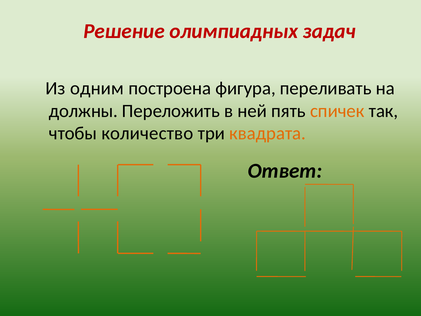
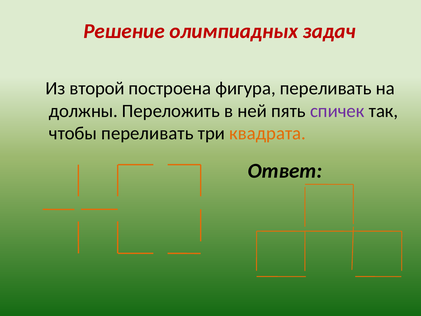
одним: одним -> второй
спичек colour: orange -> purple
чтобы количество: количество -> переливать
